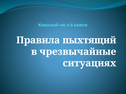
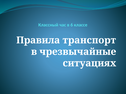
пыхтящий: пыхтящий -> транспорт
